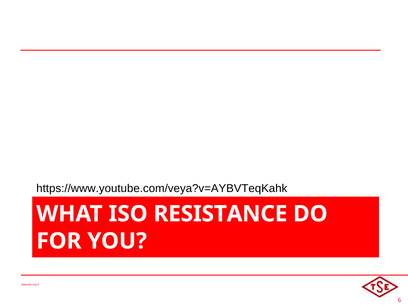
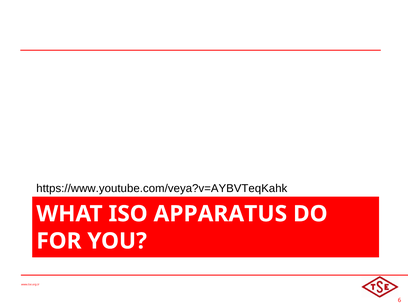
RESISTANCE: RESISTANCE -> APPARATUS
